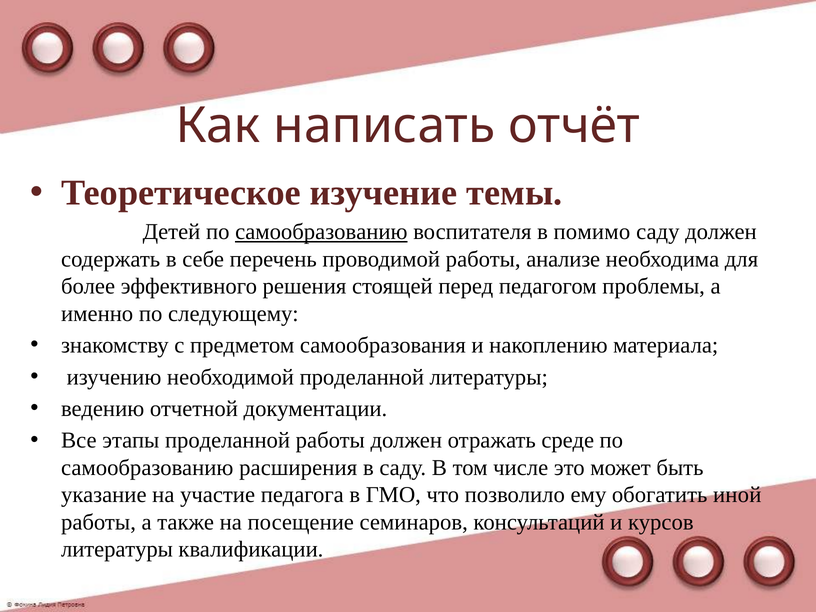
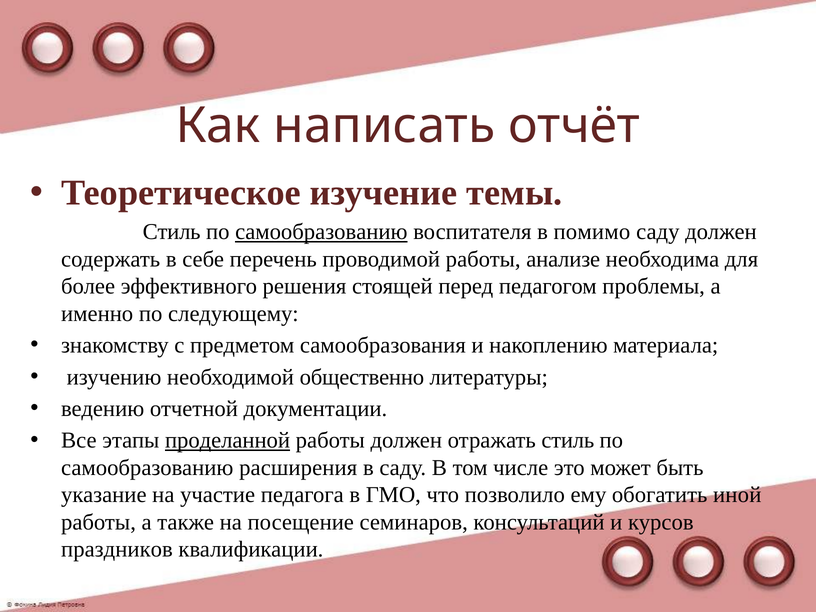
Детей at (172, 232): Детей -> Стиль
необходимой проделанной: проделанной -> общественно
проделанной at (228, 441) underline: none -> present
отражать среде: среде -> стиль
литературы at (117, 549): литературы -> праздников
